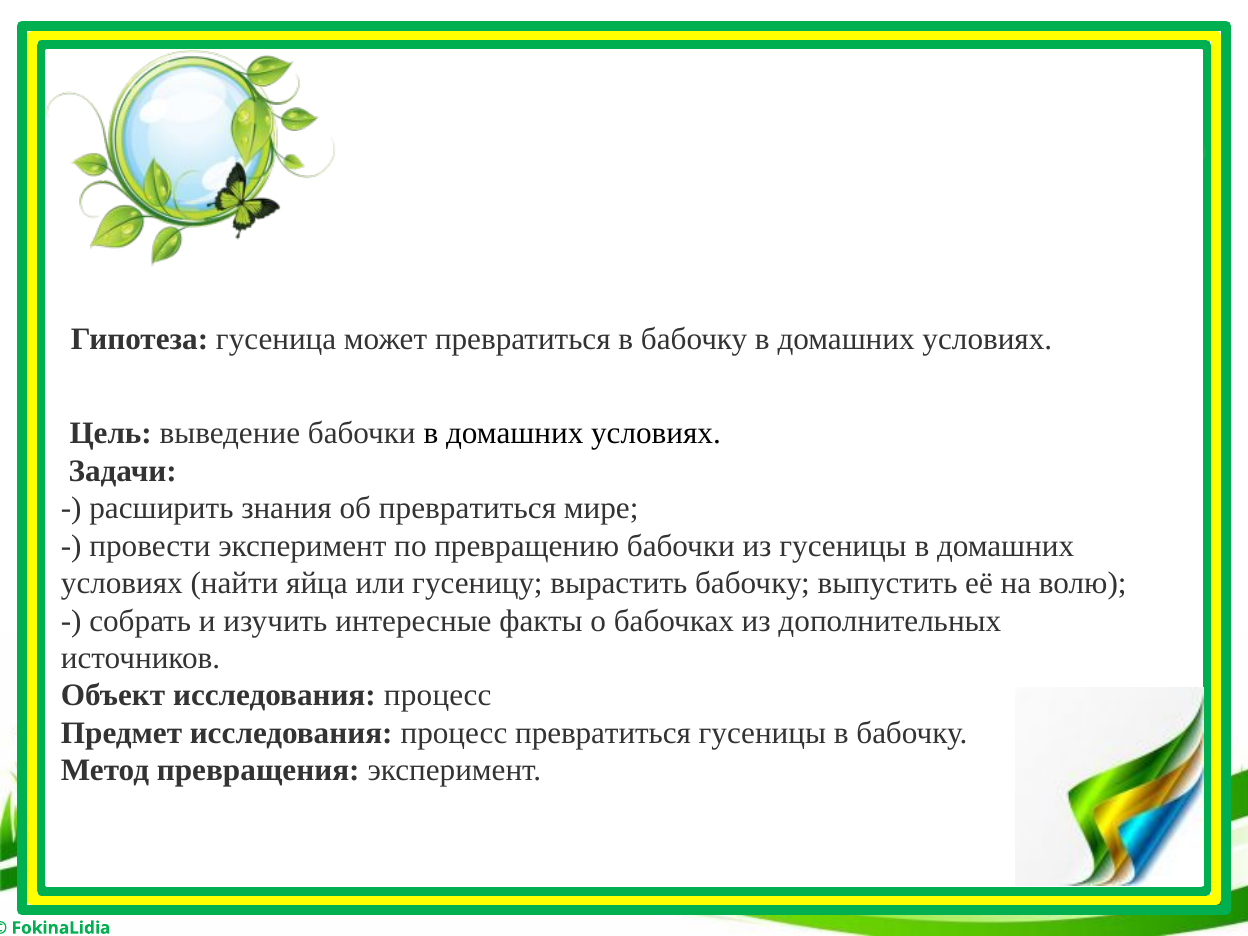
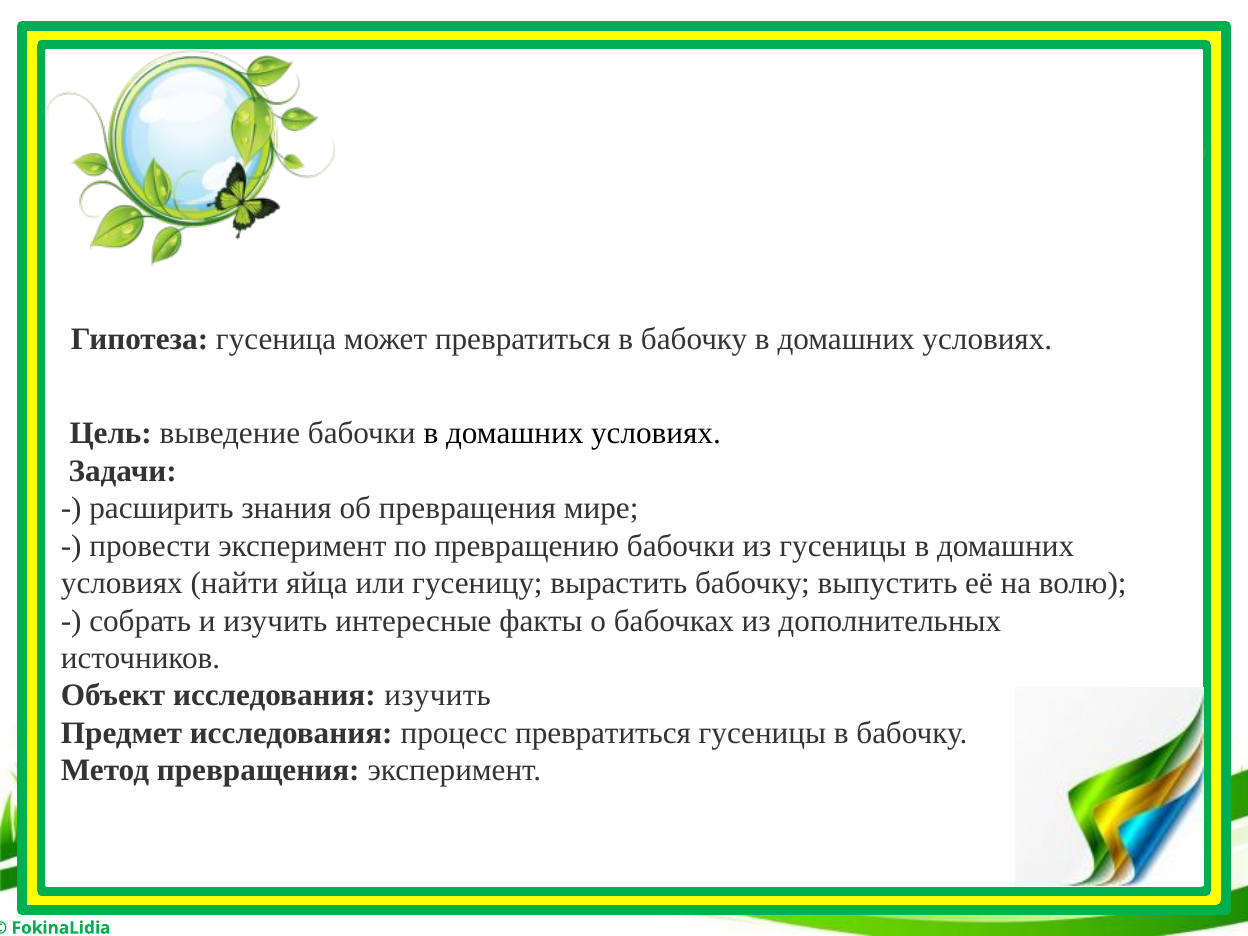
об превратиться: превратиться -> превращения
Объект исследования процесс: процесс -> изучить
